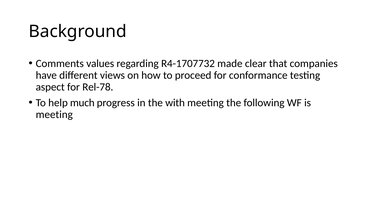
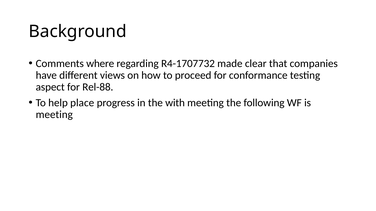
values: values -> where
Rel-78: Rel-78 -> Rel-88
much: much -> place
